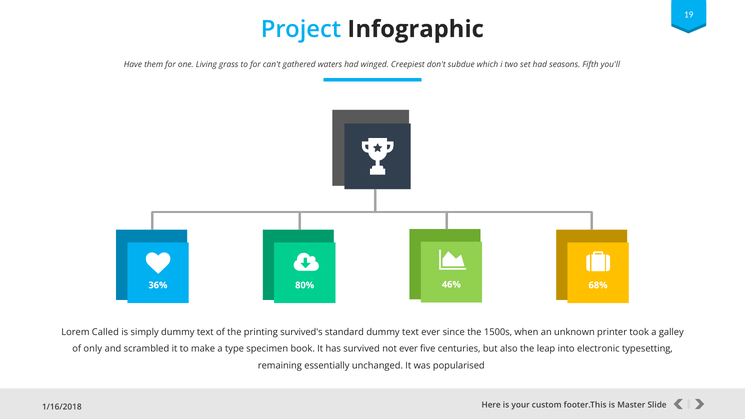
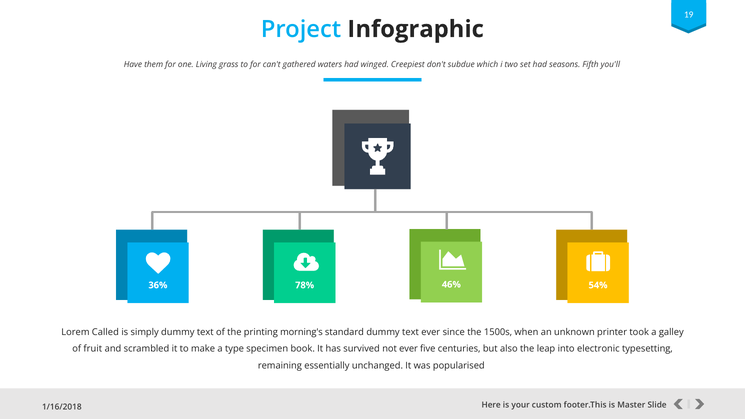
80%: 80% -> 78%
68%: 68% -> 54%
survived's: survived's -> morning's
only: only -> fruit
